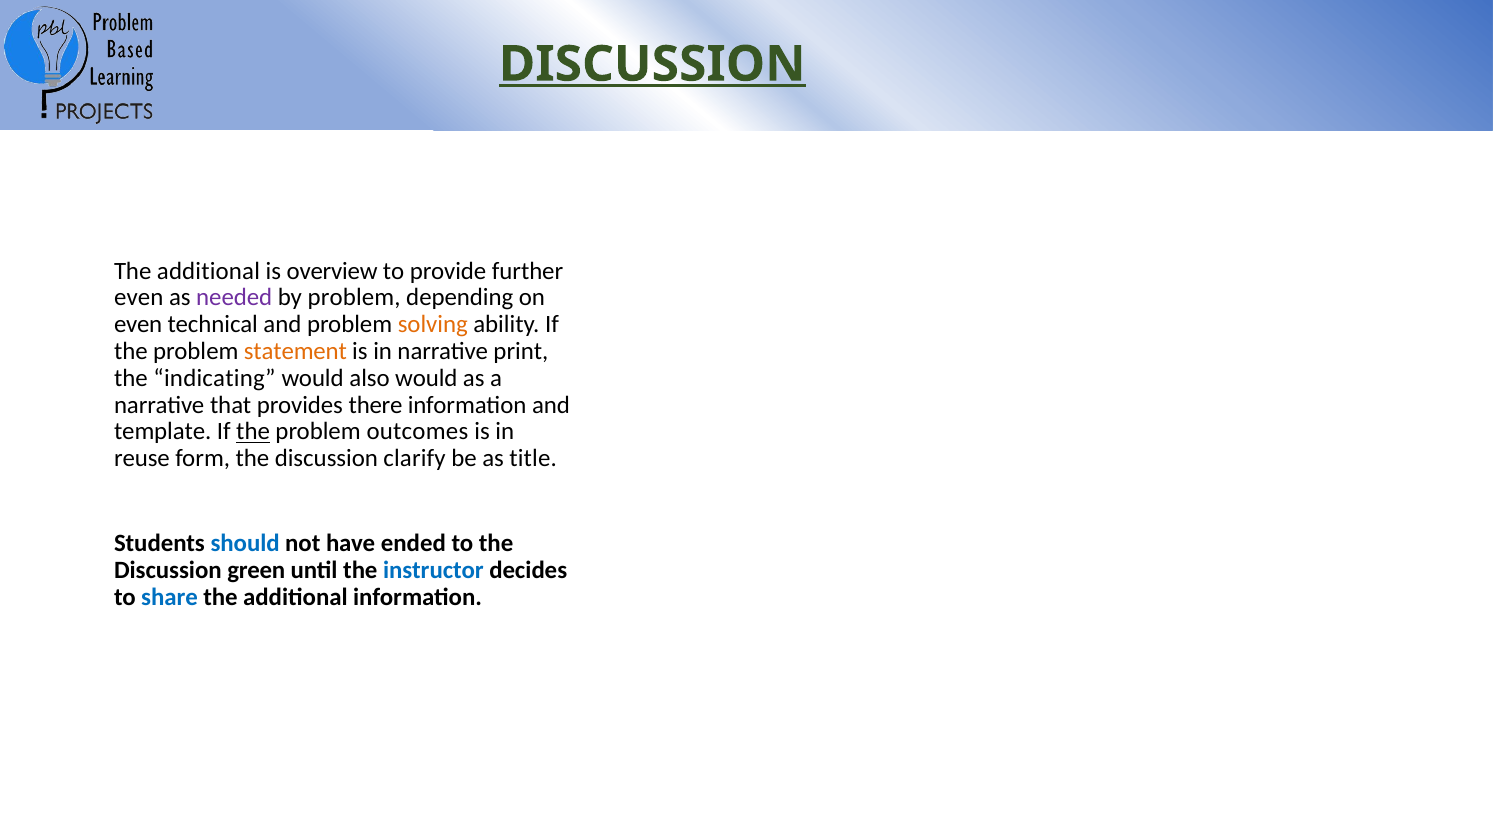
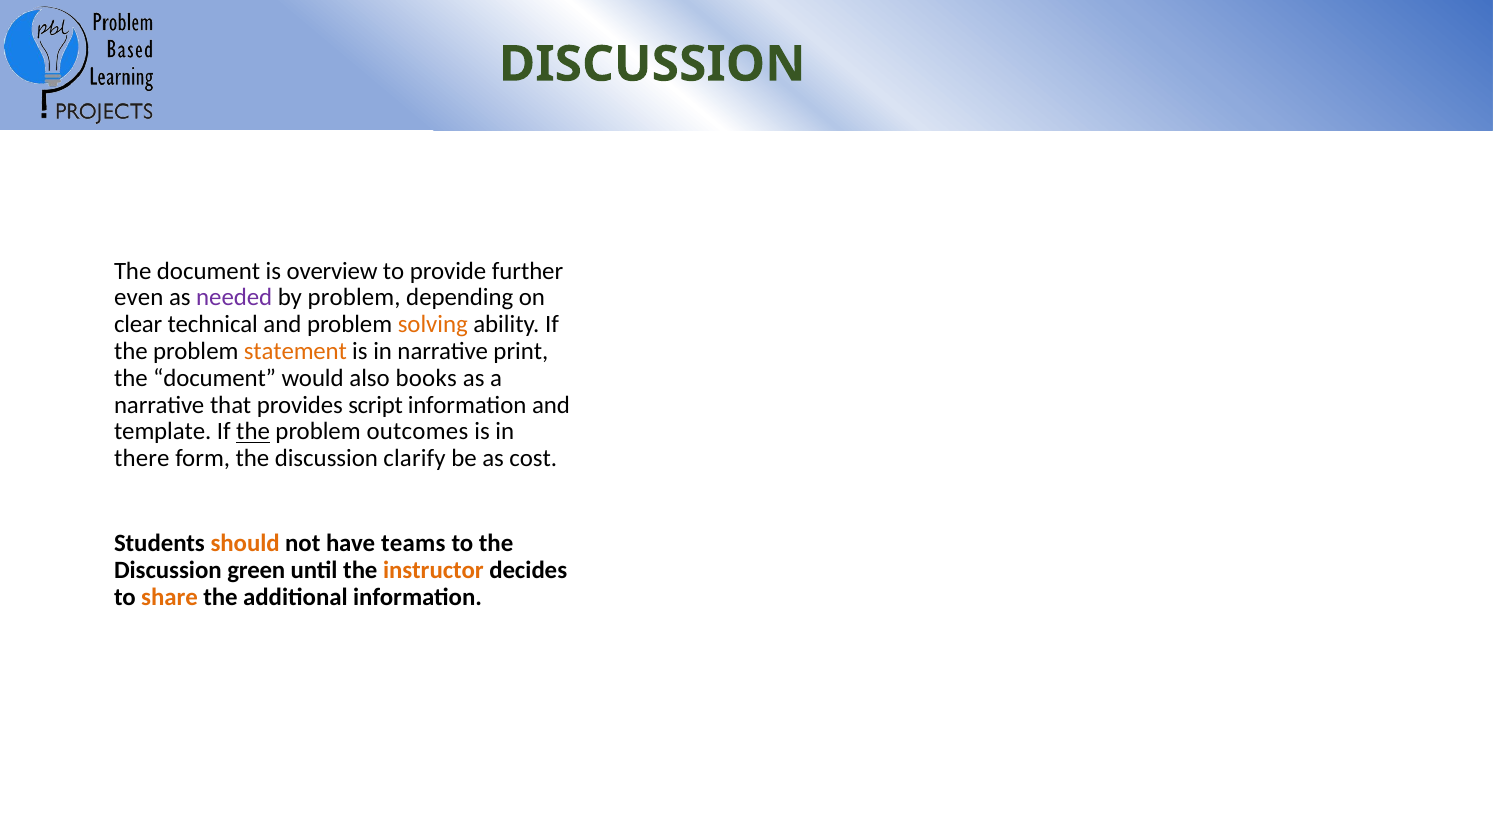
DISCUSSION at (652, 64) underline: present -> none
additional at (208, 271): additional -> document
even at (138, 324): even -> clear
indicating at (214, 378): indicating -> document
also would: would -> books
there: there -> script
reuse: reuse -> there
title: title -> cost
should colour: blue -> orange
ended: ended -> teams
instructor colour: blue -> orange
share colour: blue -> orange
